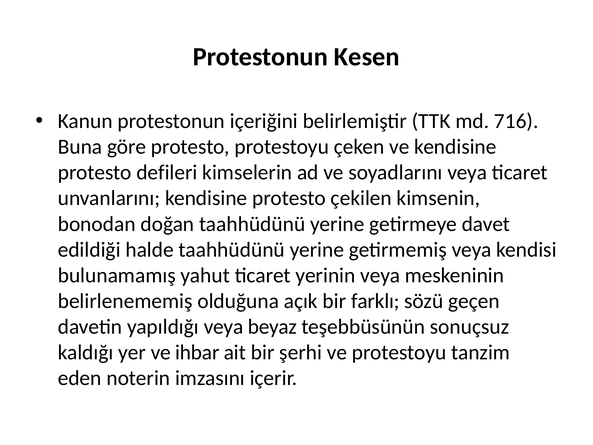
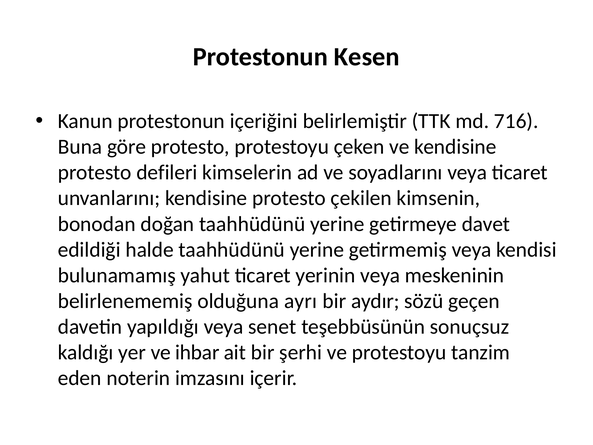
açık: açık -> ayrı
farklı: farklı -> aydır
beyaz: beyaz -> senet
